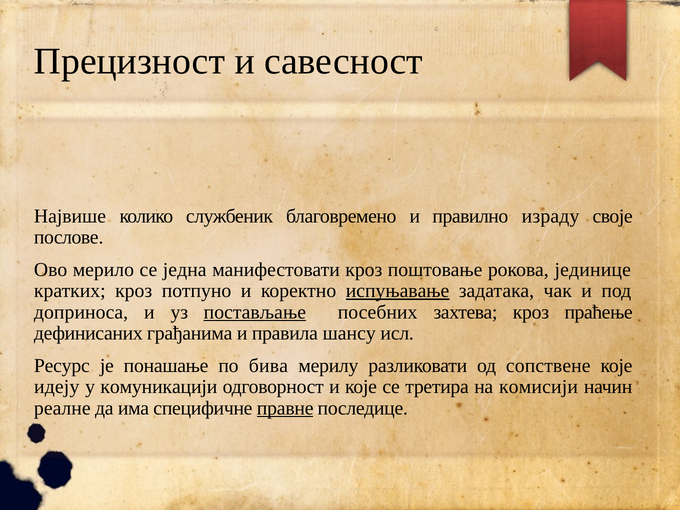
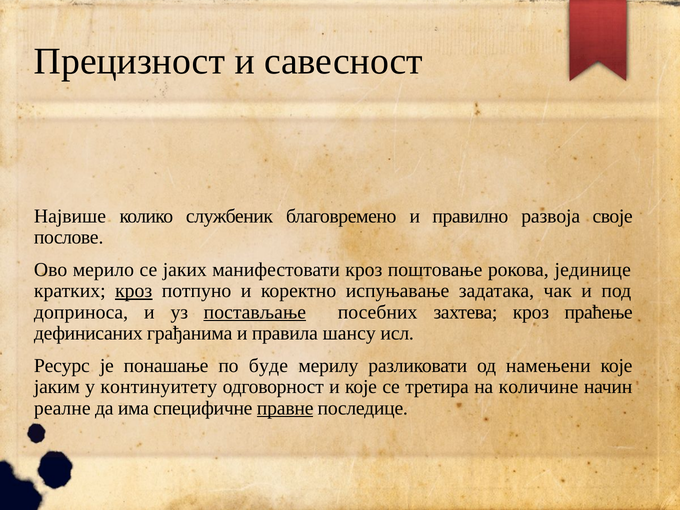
израду: израду -> развоја
једна: једна -> јаких
кроз at (134, 291) underline: none -> present
испуњавање underline: present -> none
бива: бива -> буде
сопствене: сопствене -> намењени
идеју: идеју -> јаким
комуникацији: комуникацији -> континуитету
комисији: комисији -> количине
